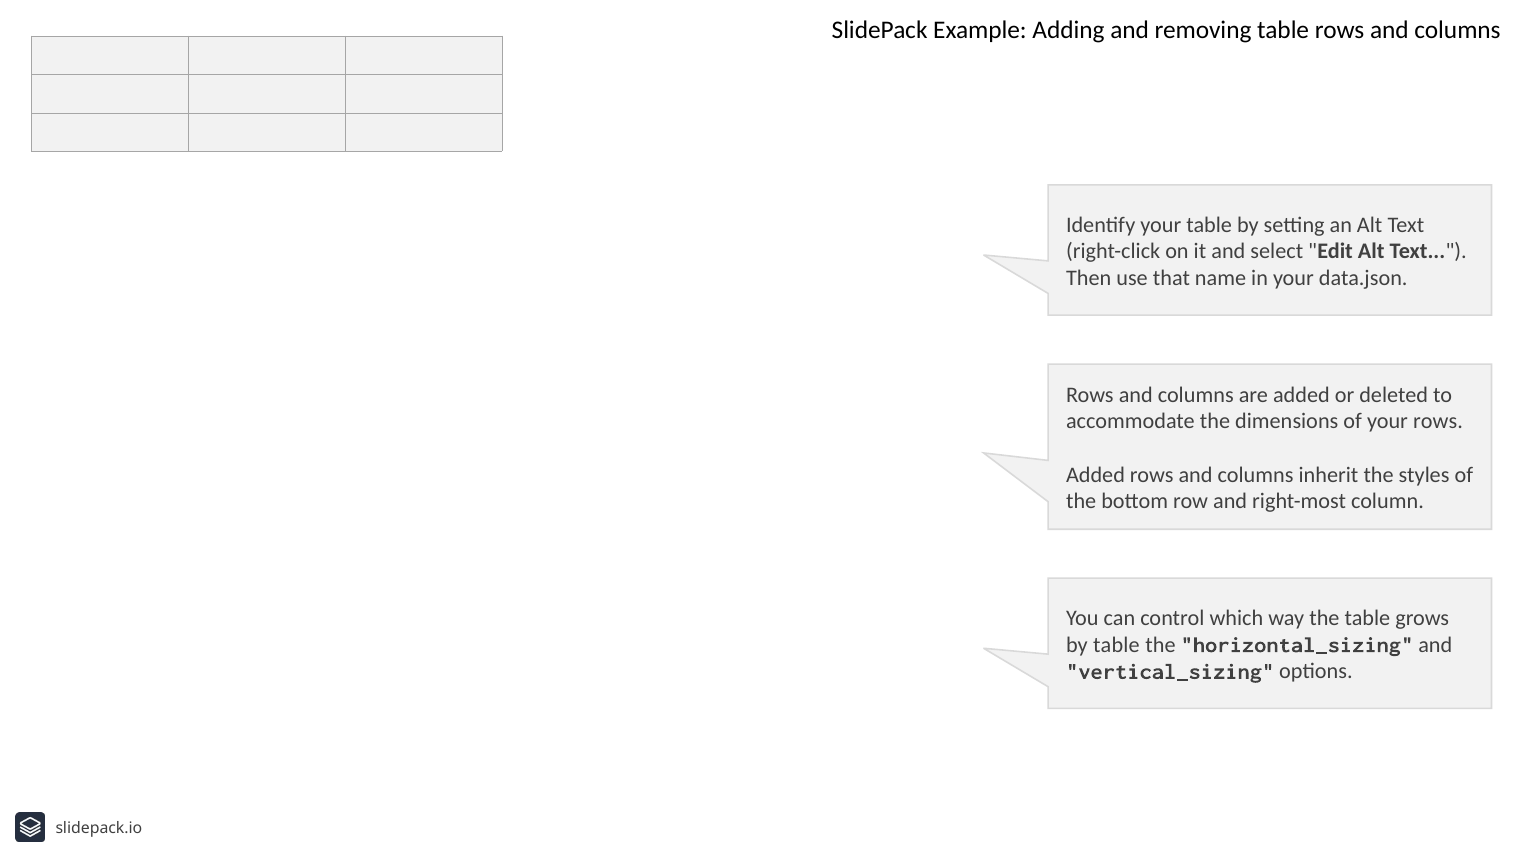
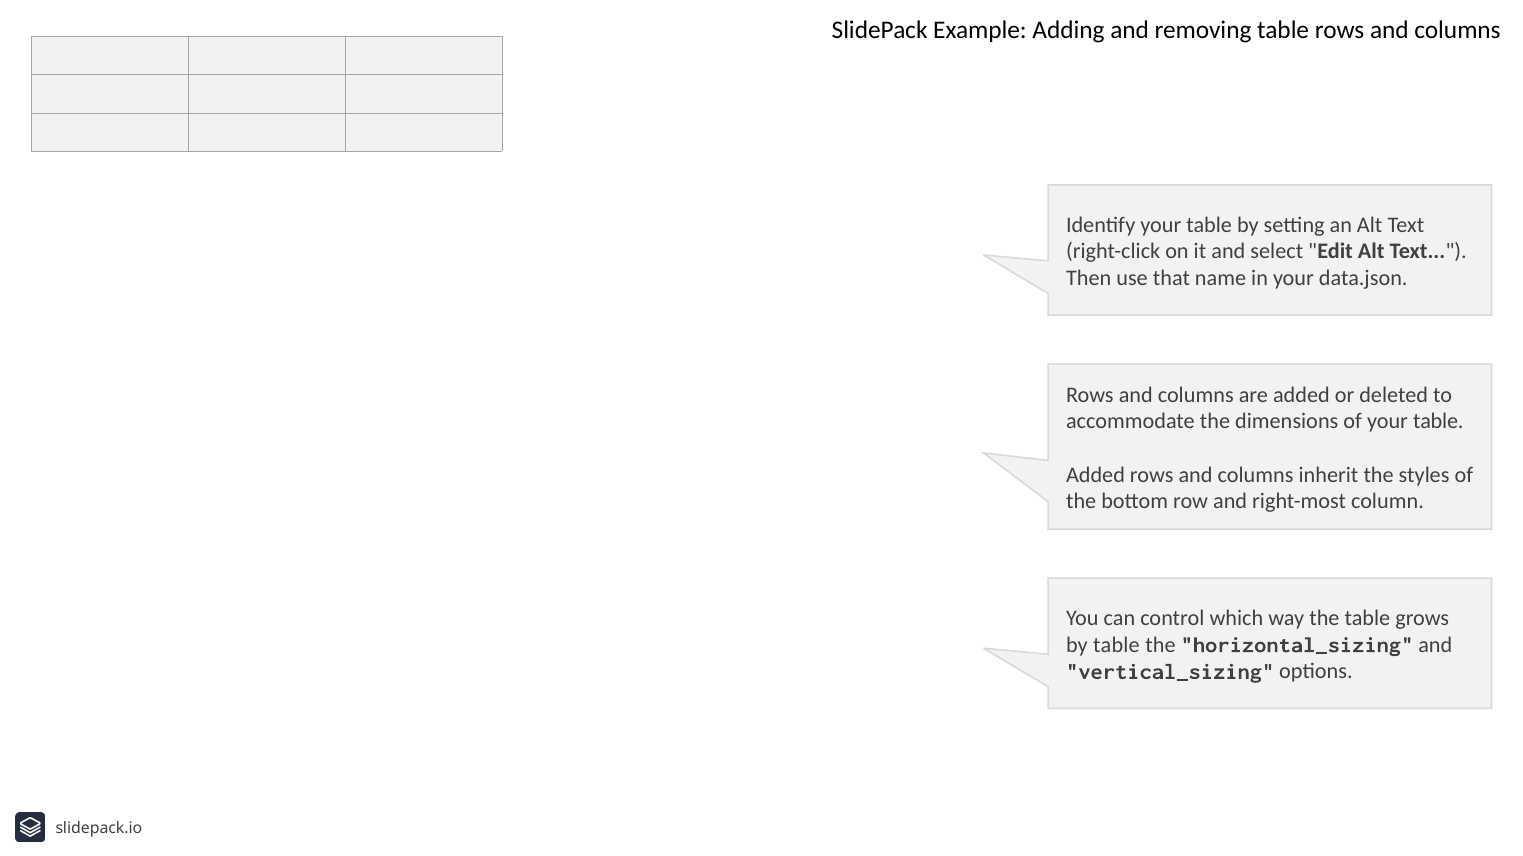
of your rows: rows -> table
